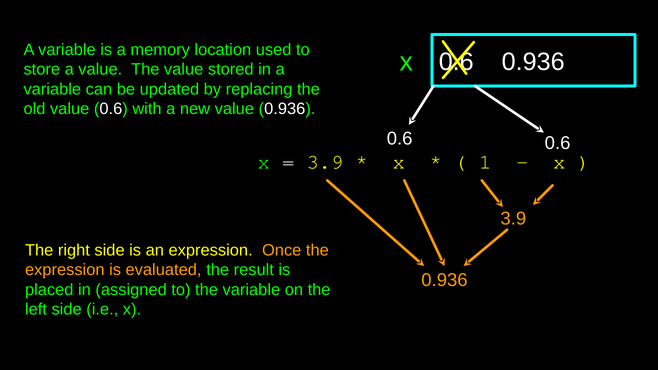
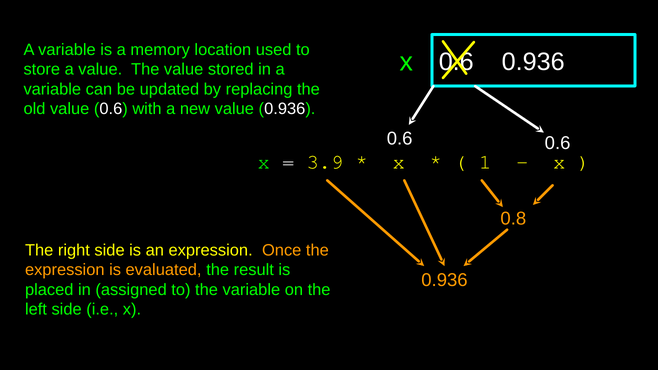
3.9 at (513, 218): 3.9 -> 0.8
